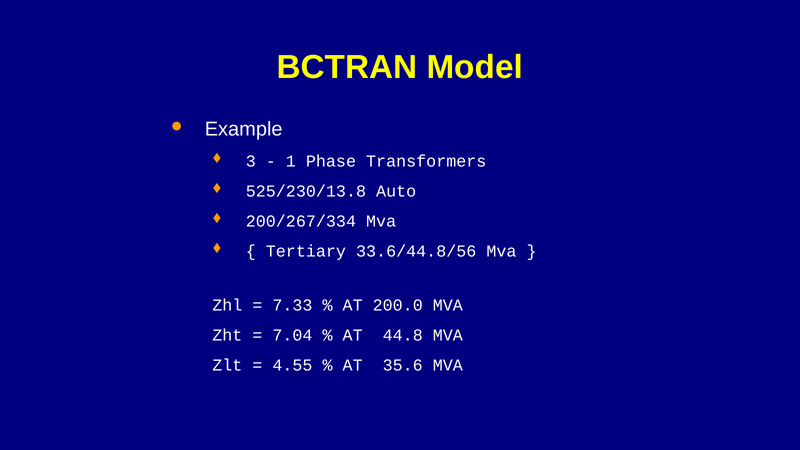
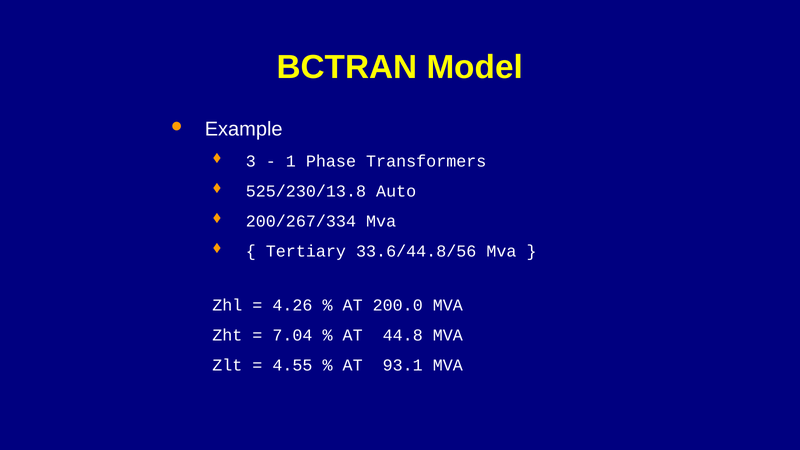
7.33: 7.33 -> 4.26
35.6: 35.6 -> 93.1
